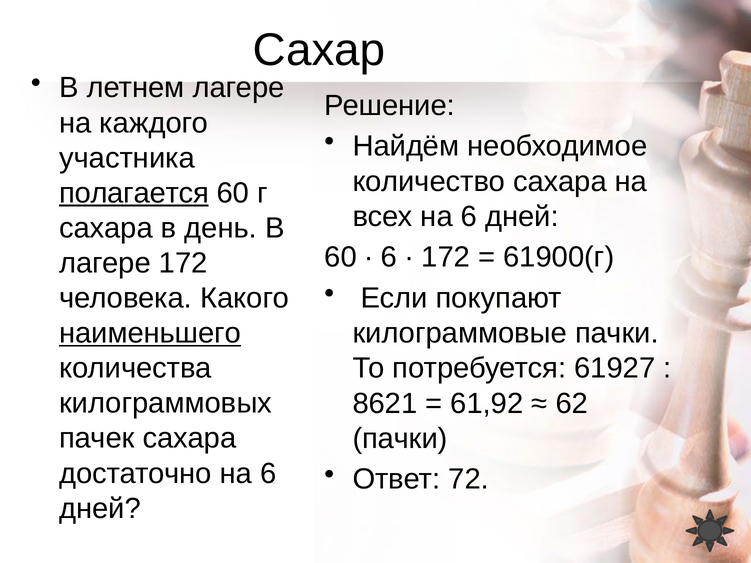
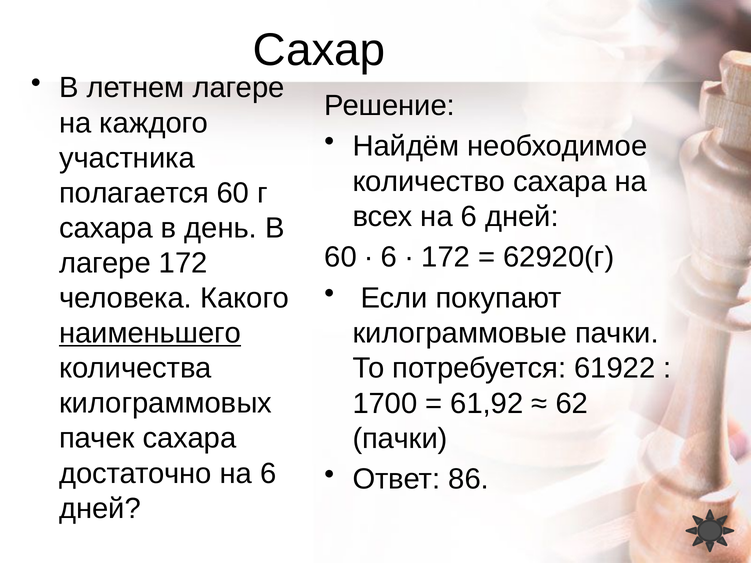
полагается underline: present -> none
61900(г: 61900(г -> 62920(г
61927: 61927 -> 61922
8621: 8621 -> 1700
72: 72 -> 86
